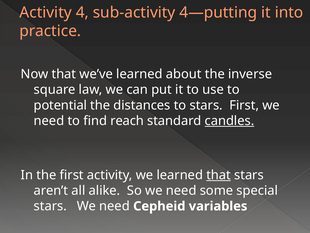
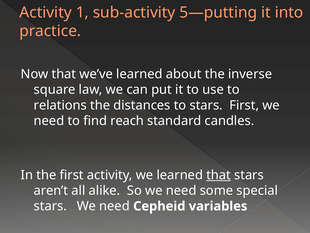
4: 4 -> 1
4—putting: 4—putting -> 5—putting
potential: potential -> relations
candles underline: present -> none
